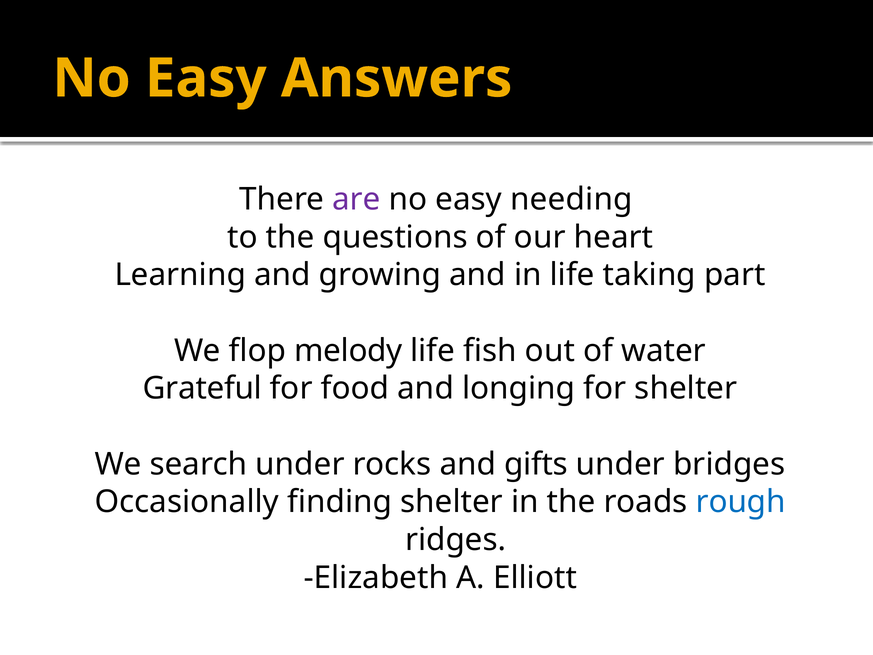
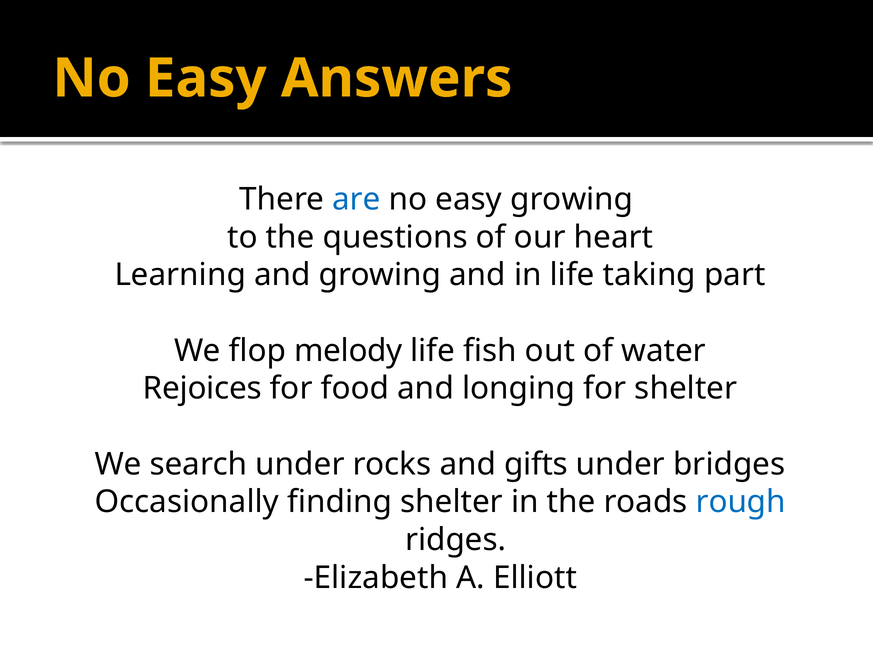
are colour: purple -> blue
easy needing: needing -> growing
Grateful: Grateful -> Rejoices
